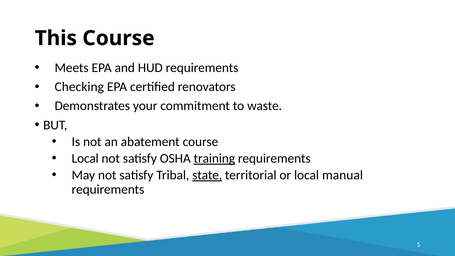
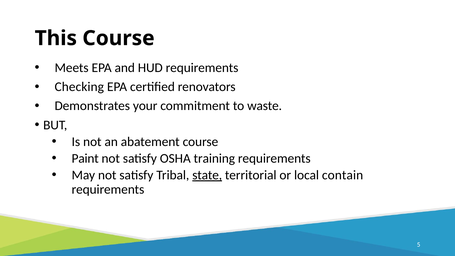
Local at (85, 158): Local -> Paint
training underline: present -> none
manual: manual -> contain
